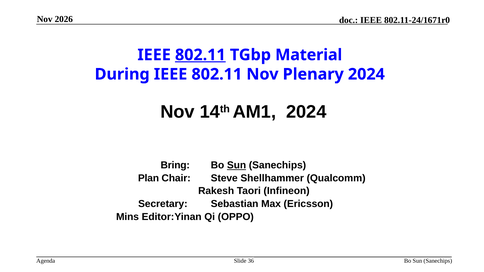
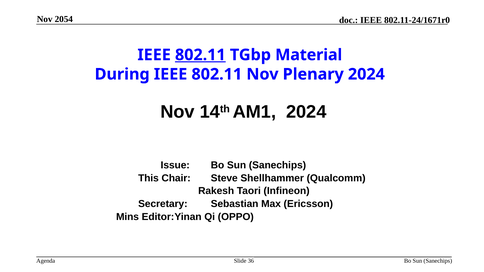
2026: 2026 -> 2054
Bring: Bring -> Issue
Sun at (237, 165) underline: present -> none
Plan: Plan -> This
